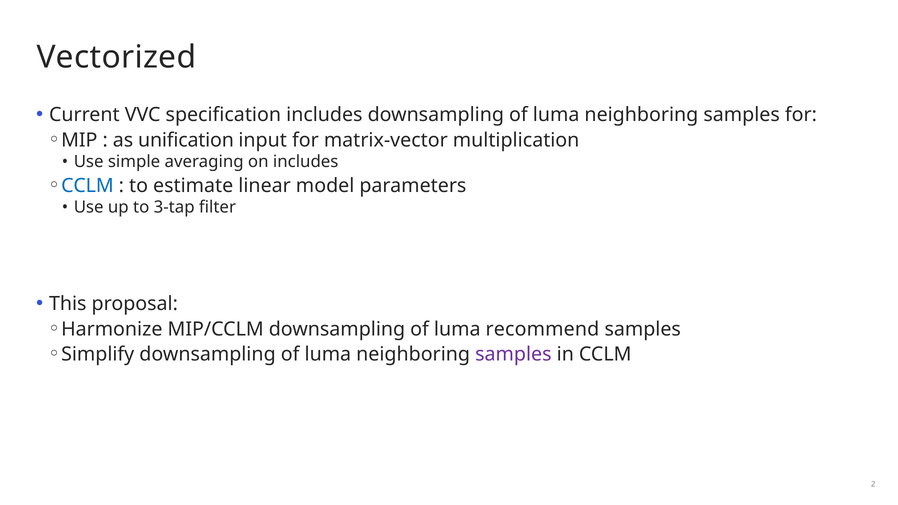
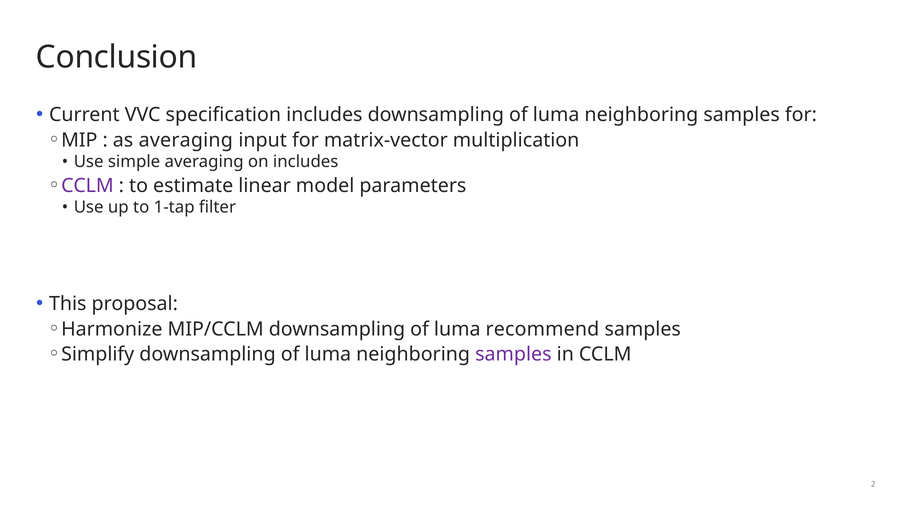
Vectorized: Vectorized -> Conclusion
as unification: unification -> averaging
CCLM at (87, 186) colour: blue -> purple
3-tap: 3-tap -> 1-tap
